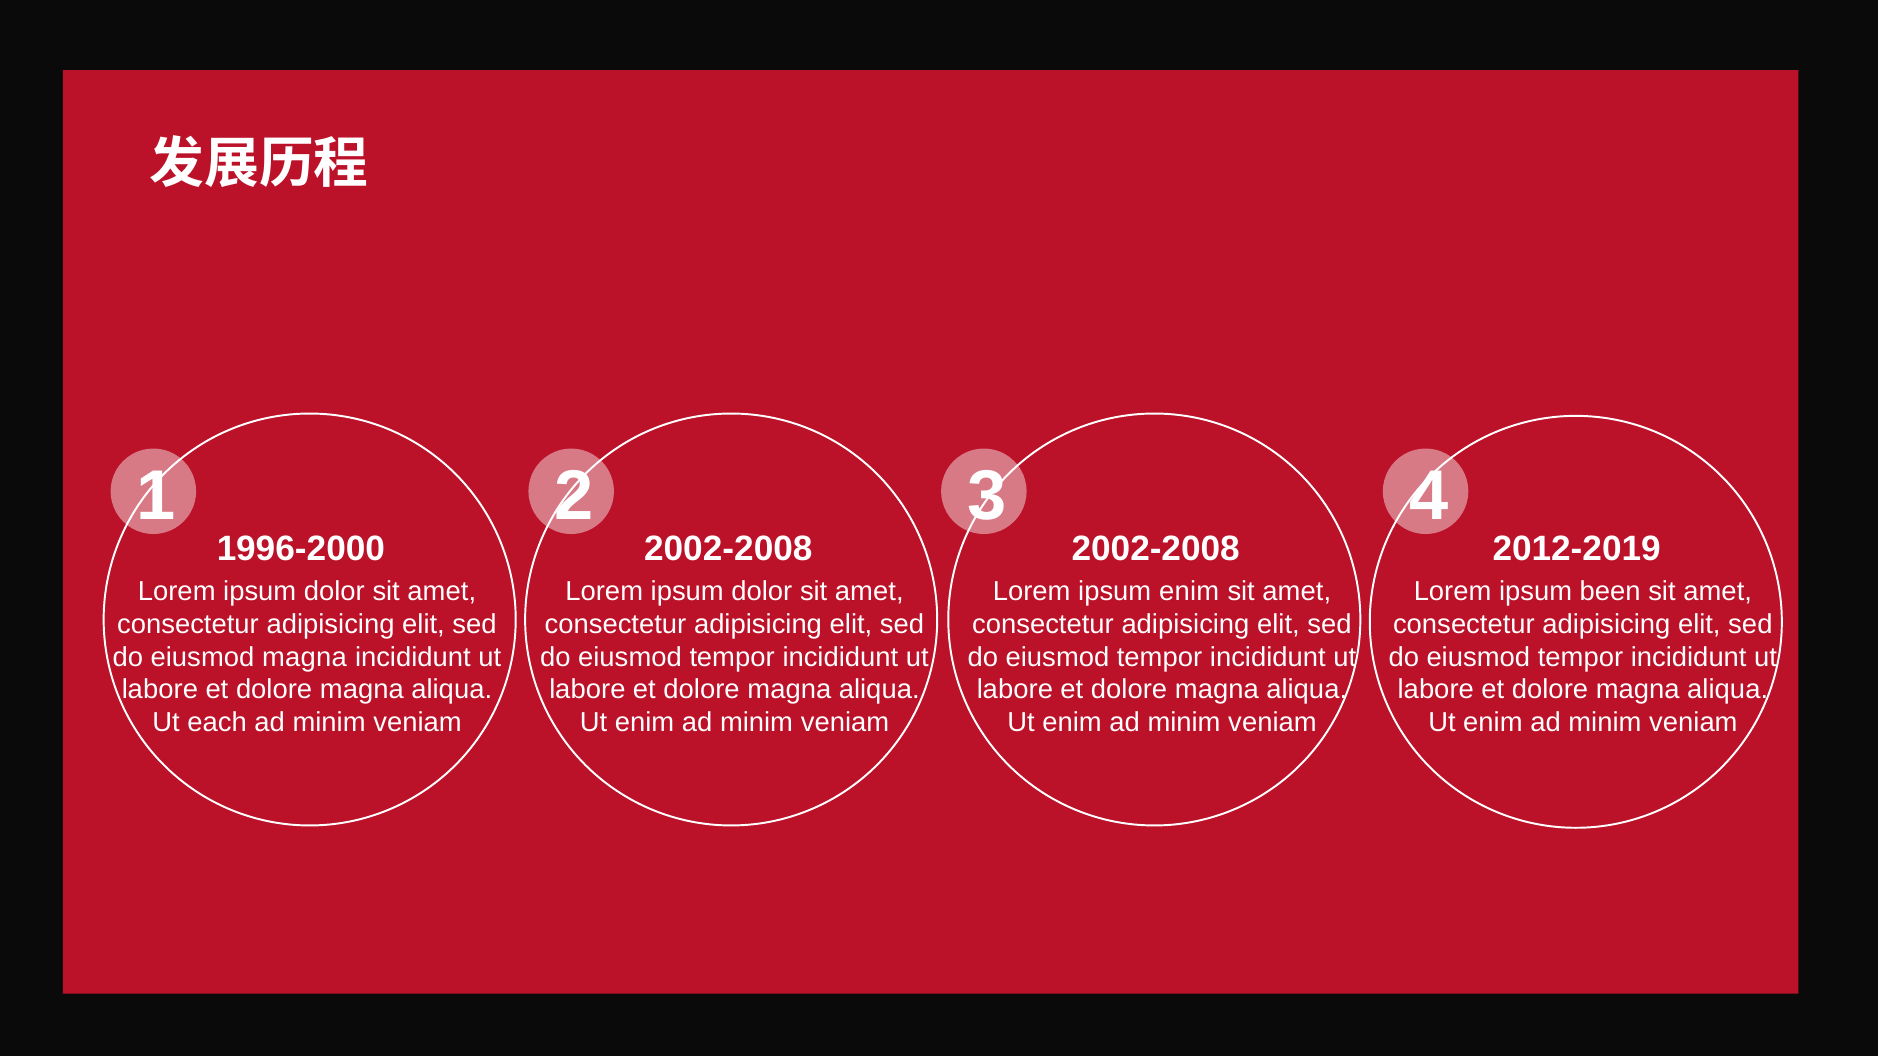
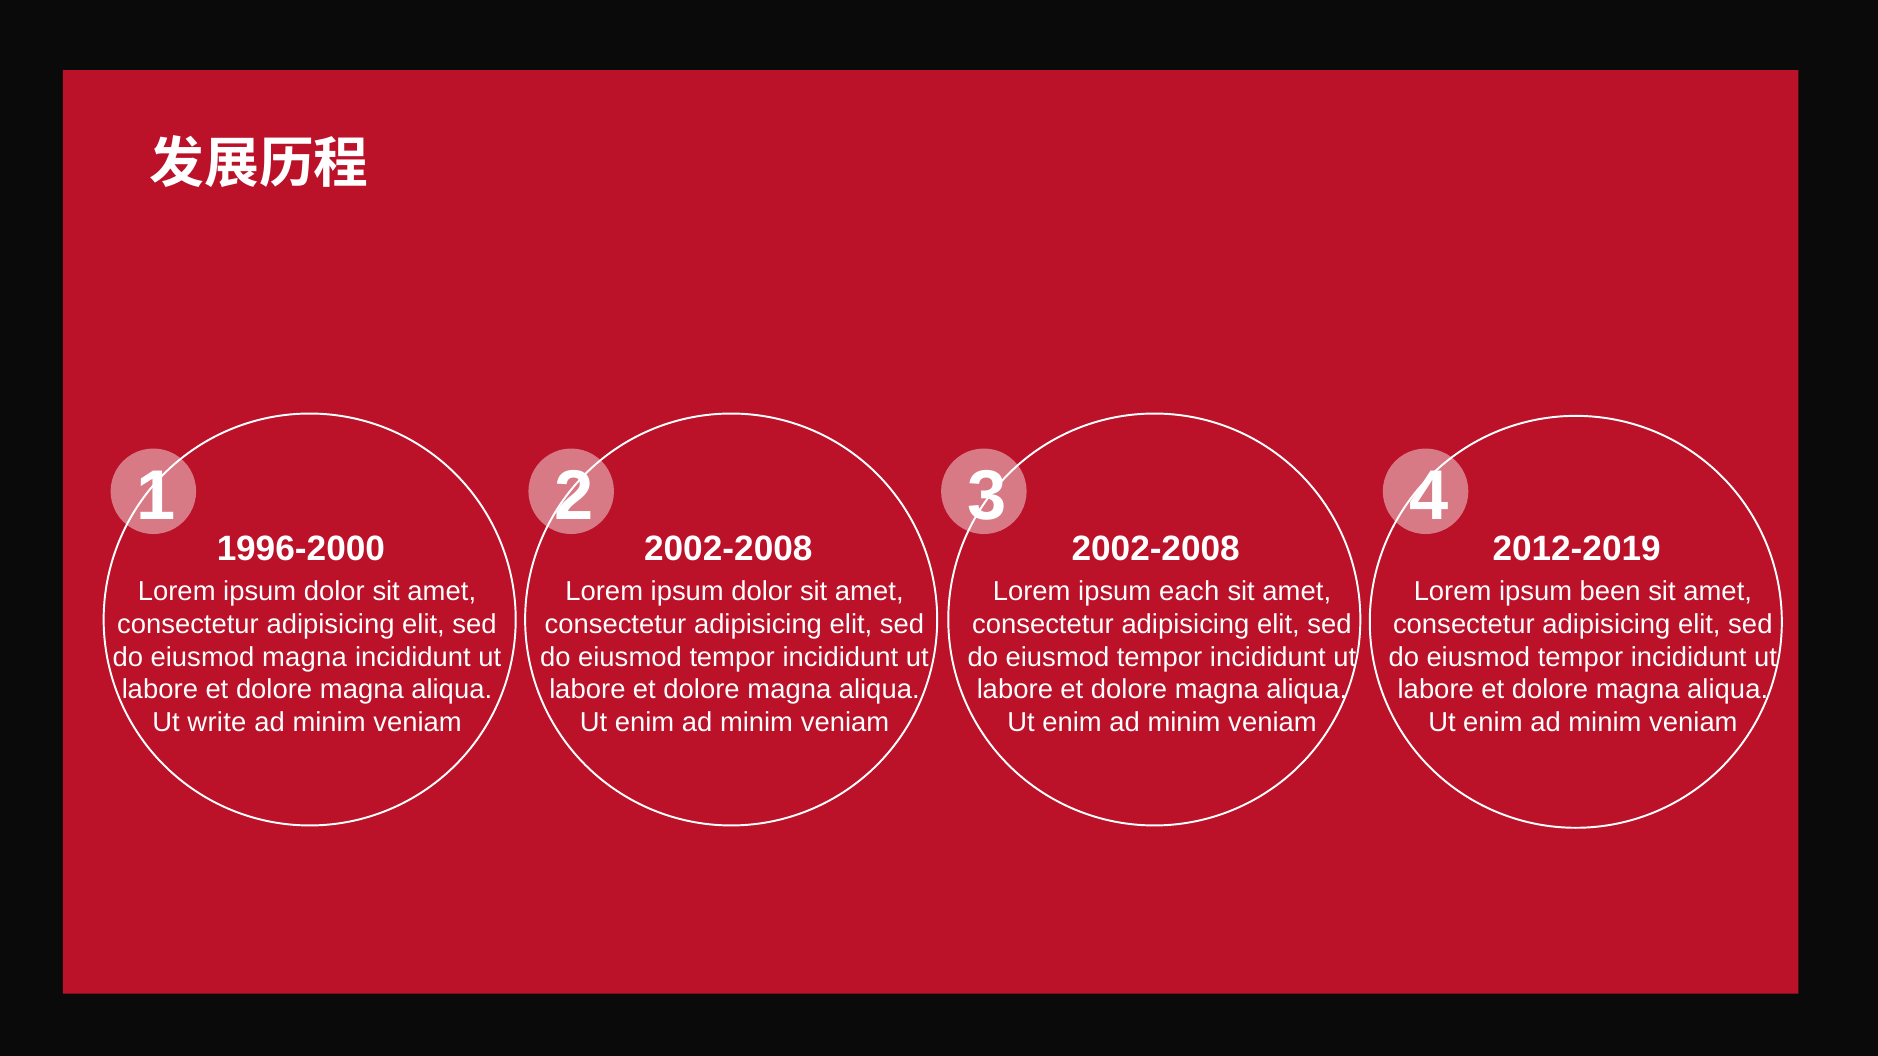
ipsum enim: enim -> each
each: each -> write
